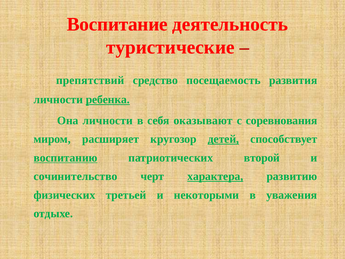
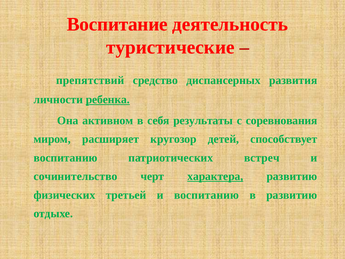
посещаемость: посещаемость -> диспансерных
Она личности: личности -> активном
оказывают: оказывают -> результаты
детей underline: present -> none
воспитанию at (66, 158) underline: present -> none
второй: второй -> встреч
и некоторыми: некоторыми -> воспитанию
в уважения: уважения -> развитию
